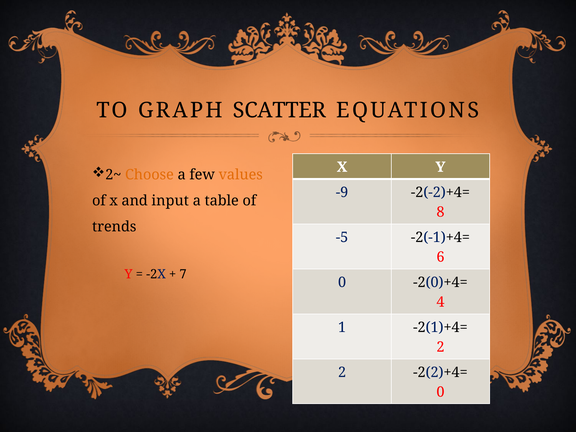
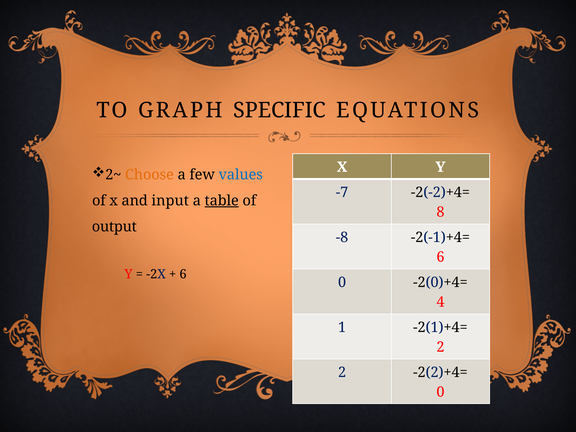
SCATTER: SCATTER -> SPECIFIC
values colour: orange -> blue
-9: -9 -> -7
table underline: none -> present
trends: trends -> output
-5: -5 -> -8
7 at (183, 274): 7 -> 6
